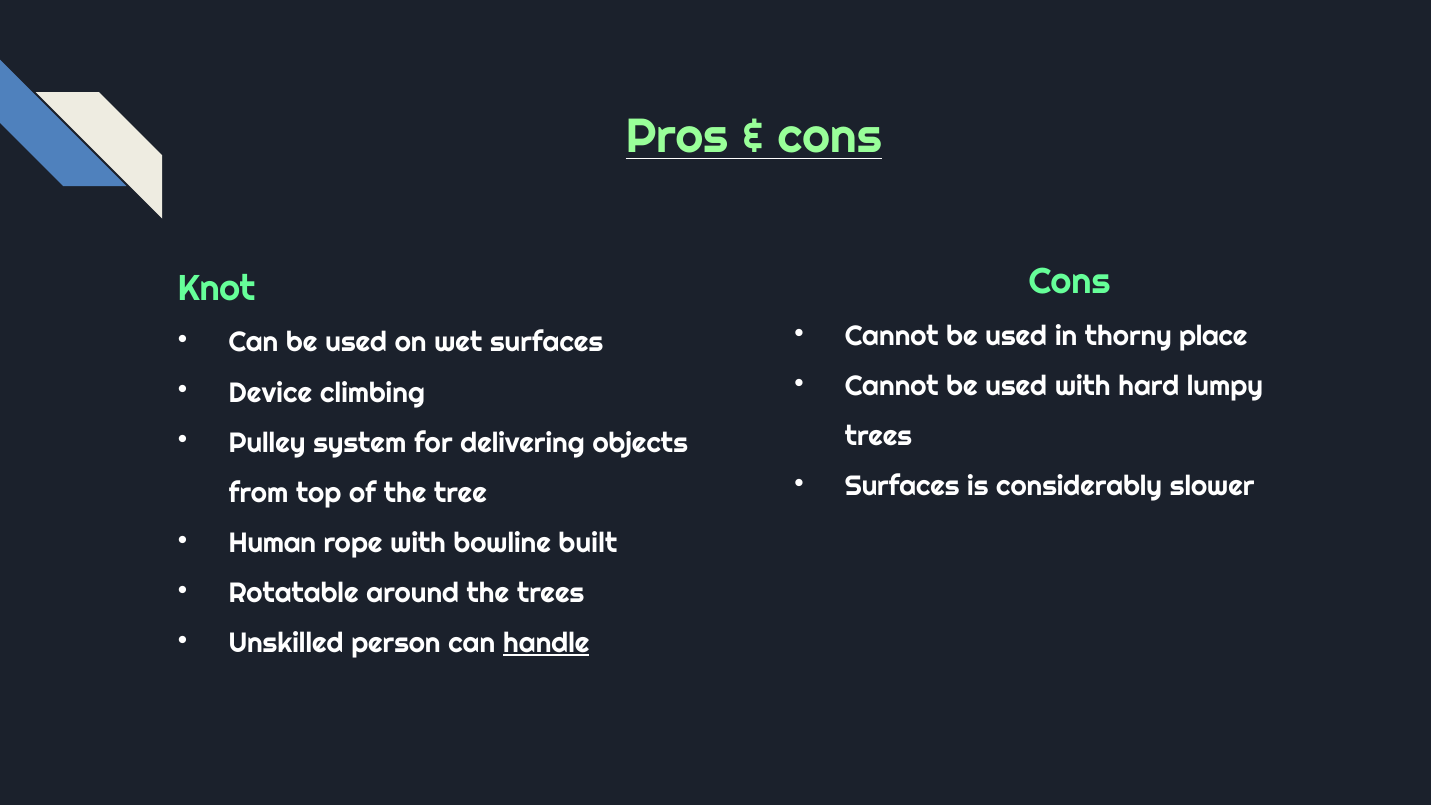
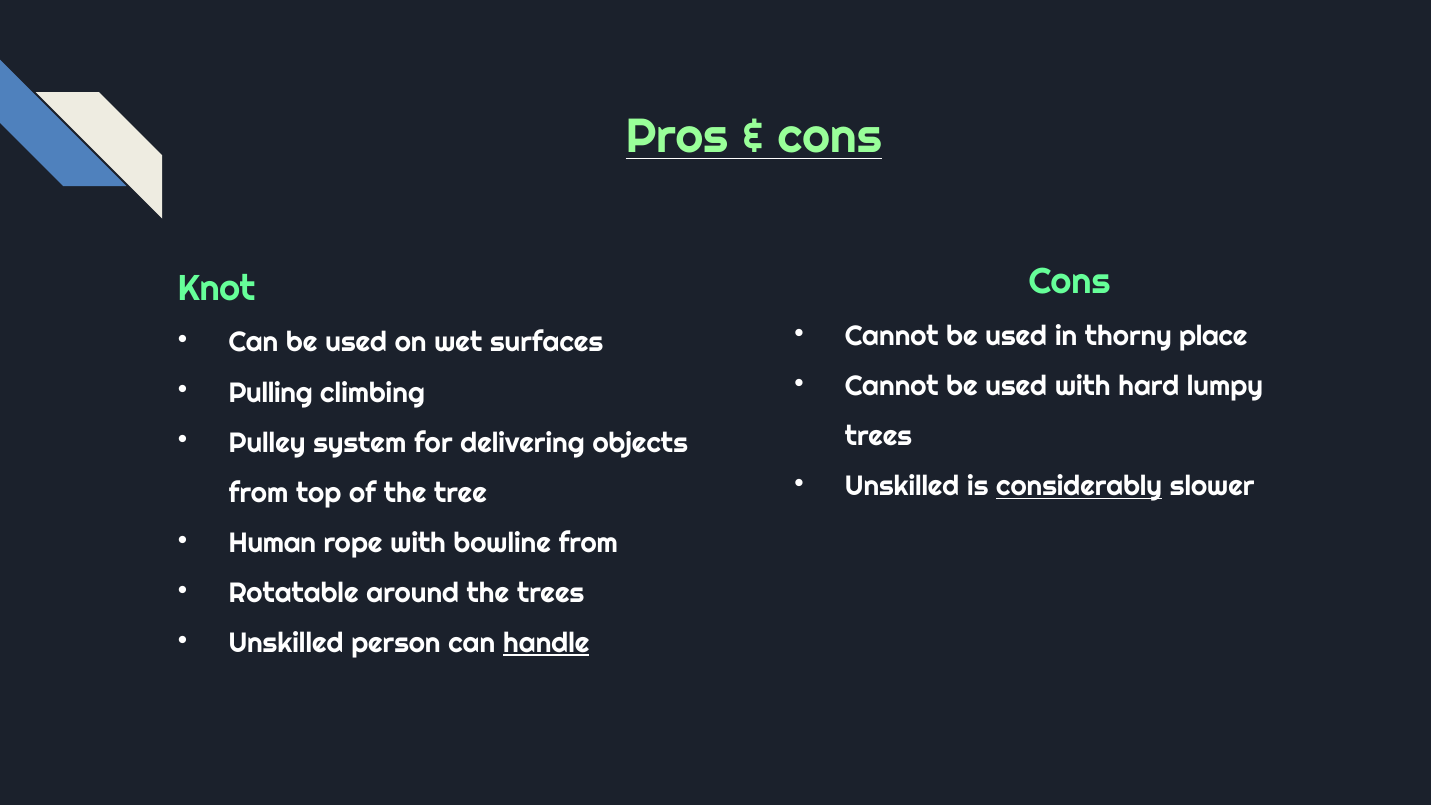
Device: Device -> Pulling
Surfaces at (902, 487): Surfaces -> Unskilled
considerably underline: none -> present
bowline built: built -> from
